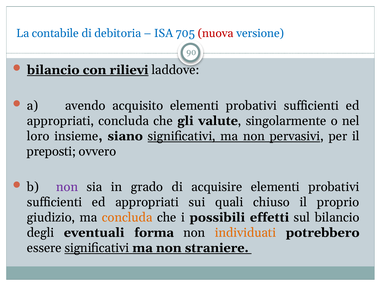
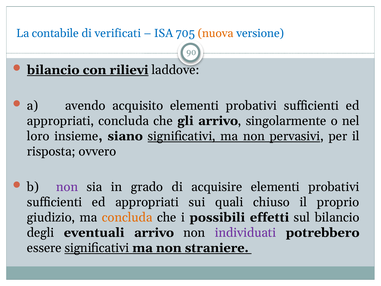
debitoria: debitoria -> verificati
nuova colour: red -> orange
gli valute: valute -> arrivo
preposti: preposti -> risposta
eventuali forma: forma -> arrivo
individuati colour: orange -> purple
